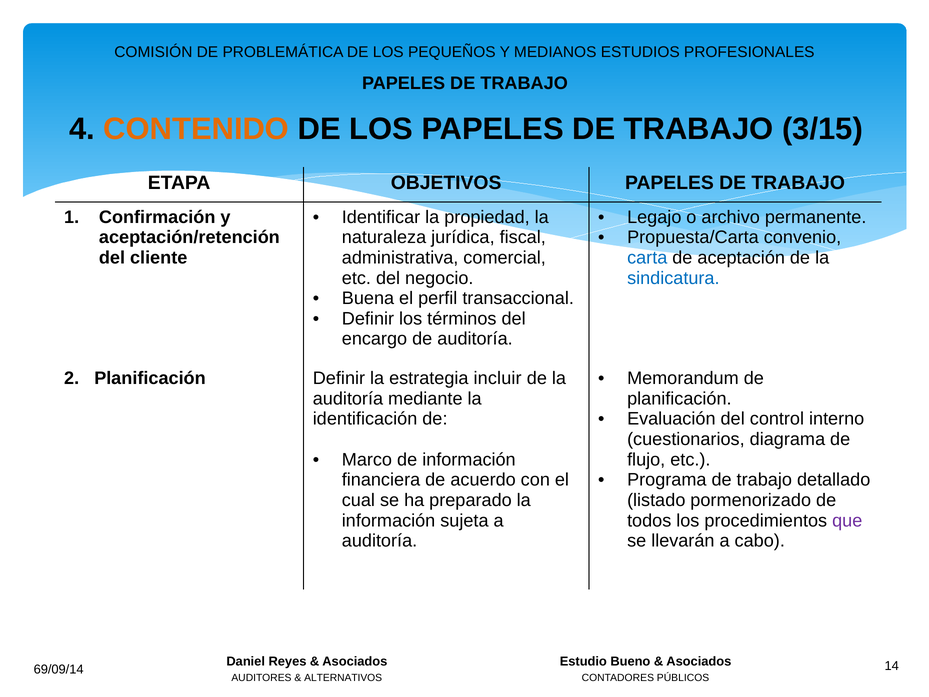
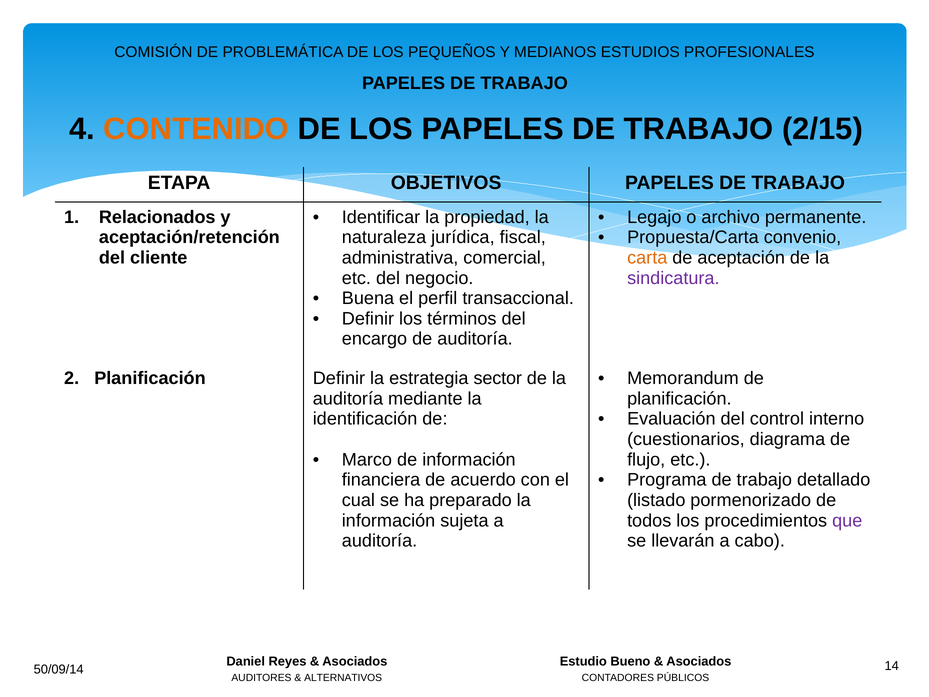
3/15: 3/15 -> 2/15
Confirmación: Confirmación -> Relacionados
carta colour: blue -> orange
sindicatura colour: blue -> purple
incluir: incluir -> sector
69/09/14: 69/09/14 -> 50/09/14
